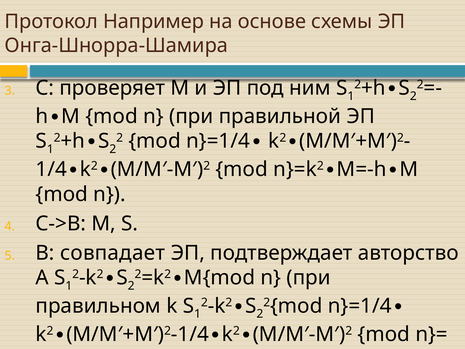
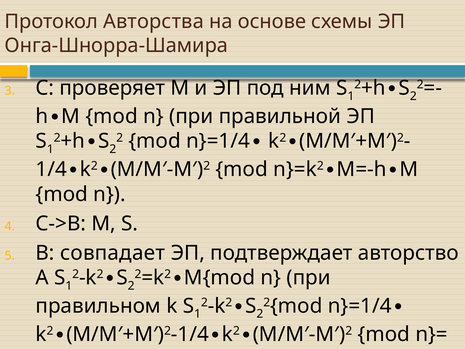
Например: Например -> Авторства
